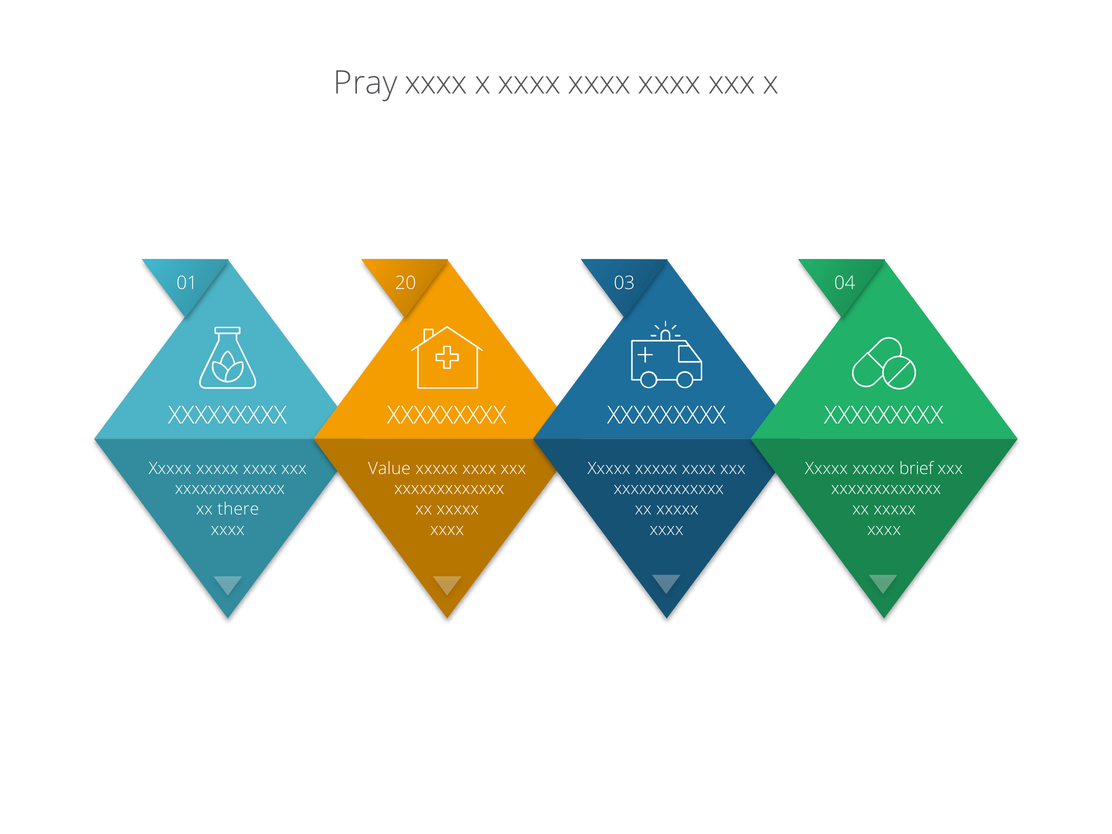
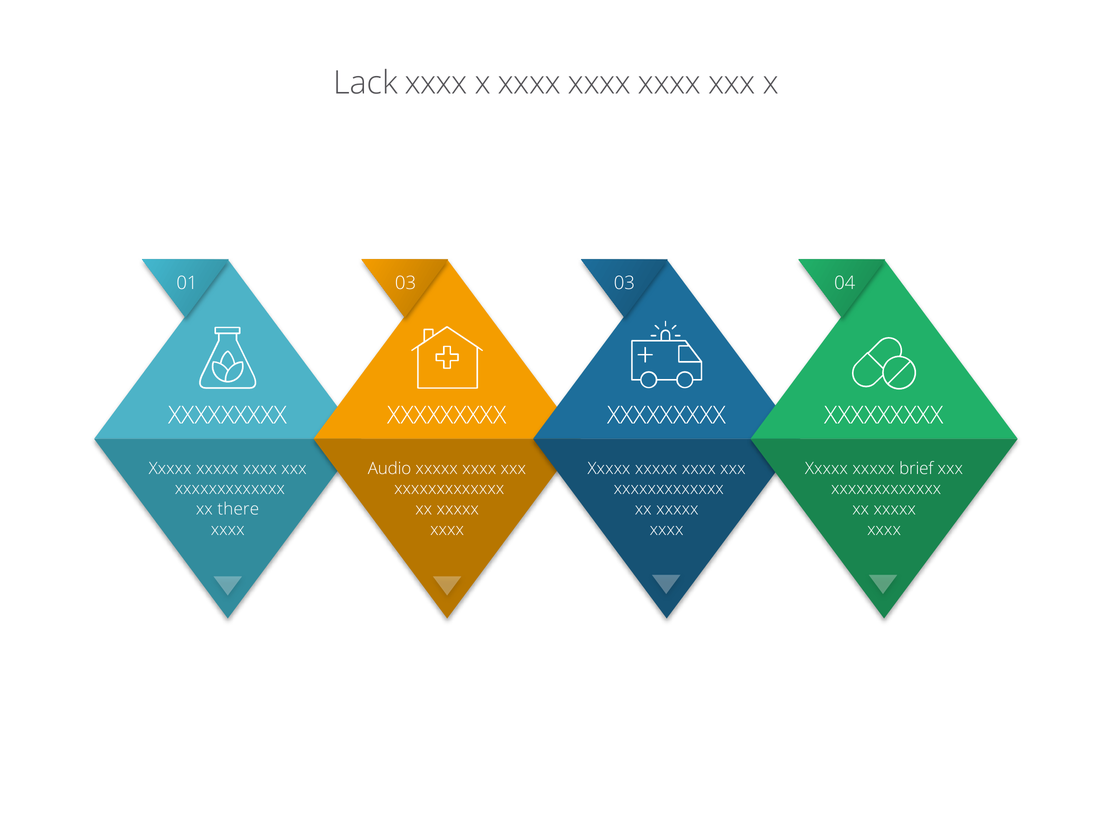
Pray: Pray -> Lack
01 20: 20 -> 03
Value: Value -> Audio
